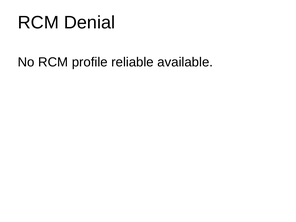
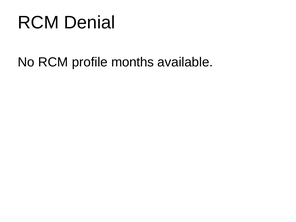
reliable: reliable -> months
